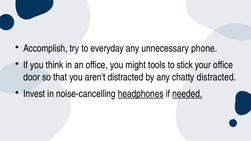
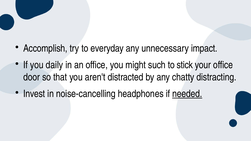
phone: phone -> impact
think: think -> daily
tools: tools -> such
chatty distracted: distracted -> distracting
headphones underline: present -> none
